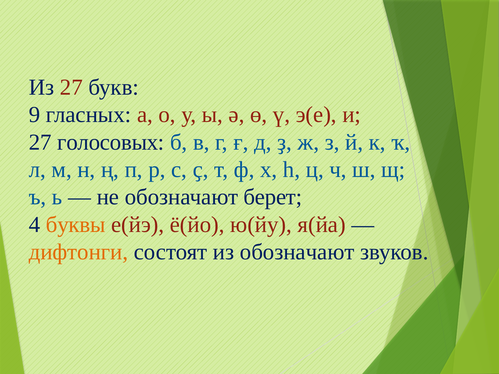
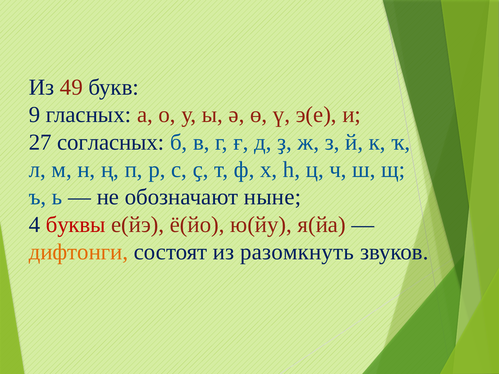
Из 27: 27 -> 49
голосовых: голосовых -> cогласных
берет: берет -> ныне
буквы colour: orange -> red
из обозначают: обозначают -> разомкнуть
